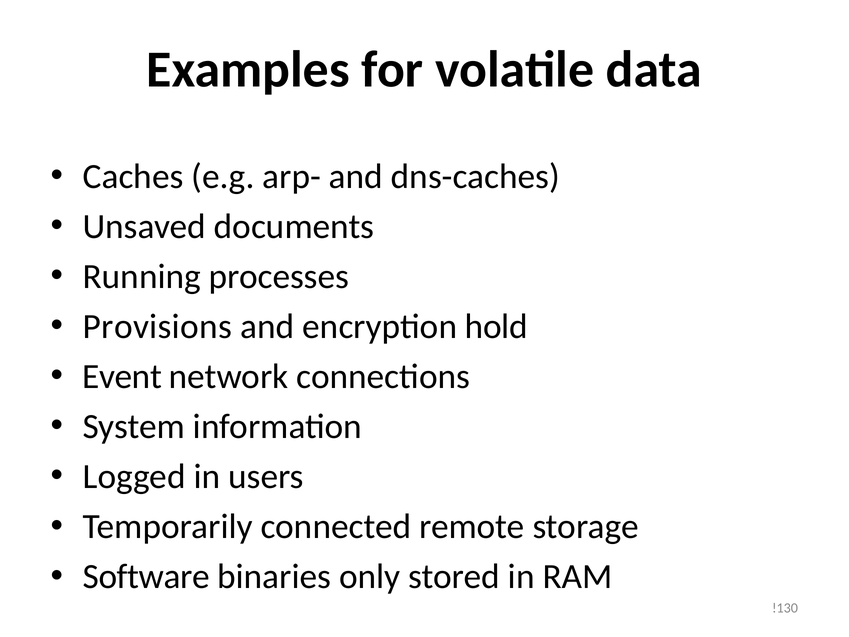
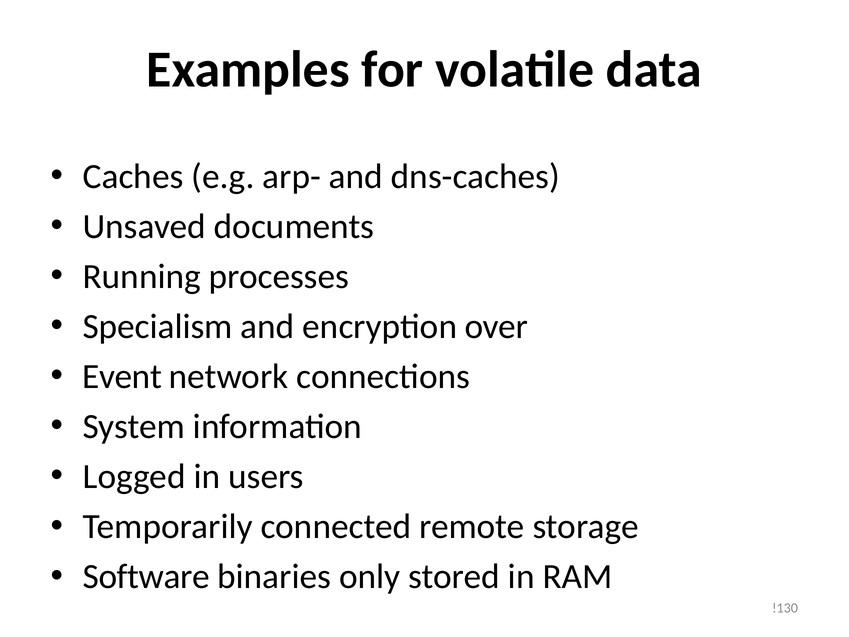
Provisions: Provisions -> Specialism
hold: hold -> over
